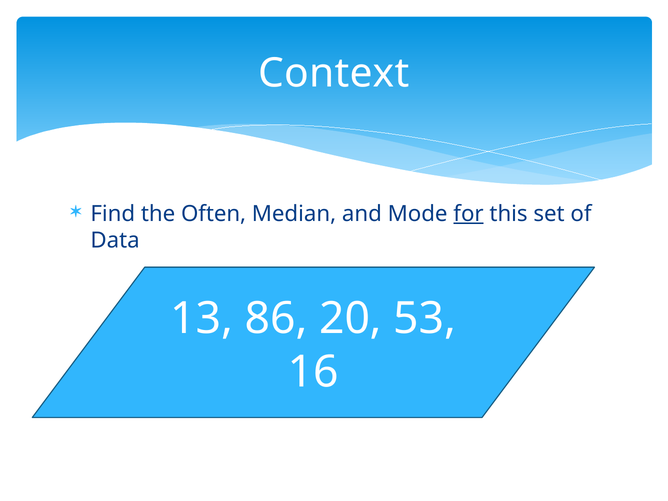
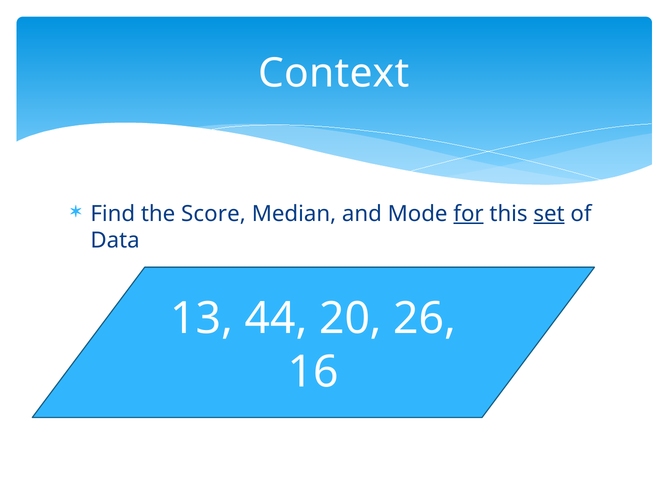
Often: Often -> Score
set underline: none -> present
86: 86 -> 44
53: 53 -> 26
